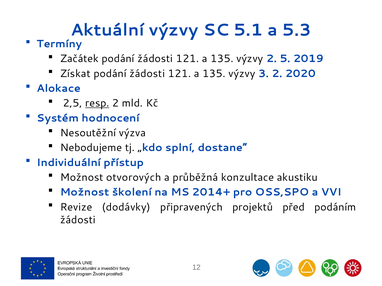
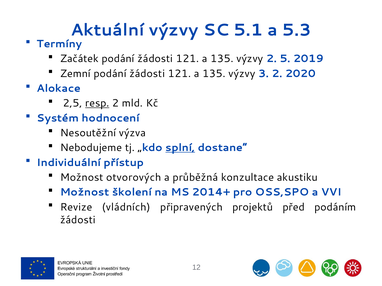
Získat: Získat -> Zemní
splní underline: none -> present
dodávky: dodávky -> vládních
